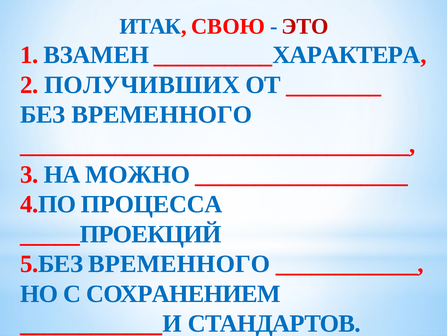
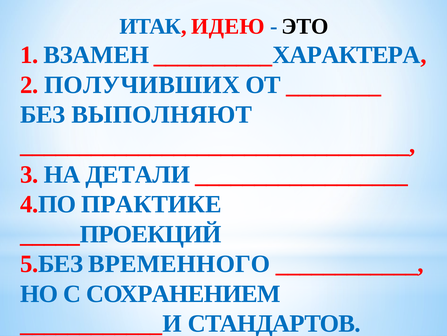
СВОЮ: СВОЮ -> ИДЕЮ
ЭТО colour: red -> black
БЕЗ ВPЕМЕННОГО: ВPЕМЕННОГО -> ВЫПОЛНЯЮТ
МОЖНО: МОЖНО -> ДЕТАЛИ
ПРОЦЕССА: ПРОЦЕССА -> ПРАКТИКЕ
